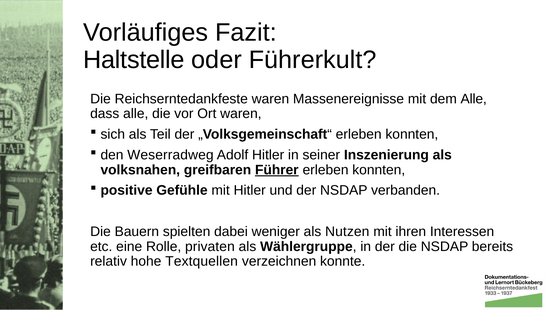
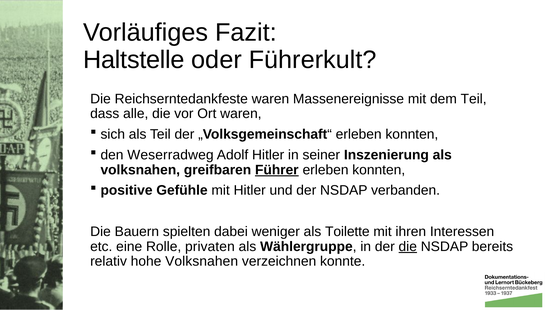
dem Alle: Alle -> Teil
Nutzen: Nutzen -> Toilette
die at (408, 247) underline: none -> present
hohe Textquellen: Textquellen -> Volksnahen
